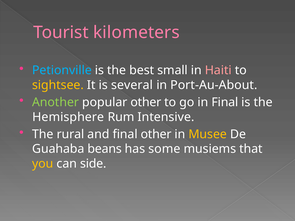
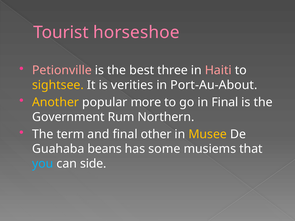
kilometers: kilometers -> horseshoe
Petionville colour: light blue -> pink
small: small -> three
several: several -> verities
Another colour: light green -> yellow
popular other: other -> more
Hemisphere: Hemisphere -> Government
Intensive: Intensive -> Northern
rural: rural -> term
you colour: yellow -> light blue
